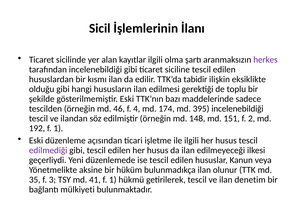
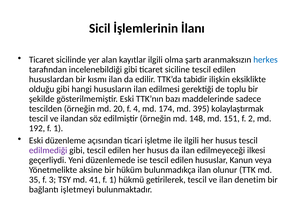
herkes colour: purple -> blue
46: 46 -> 20
395 incelenebildiği: incelenebildiği -> kolaylaştırmak
mülkiyeti: mülkiyeti -> işletmeyi
